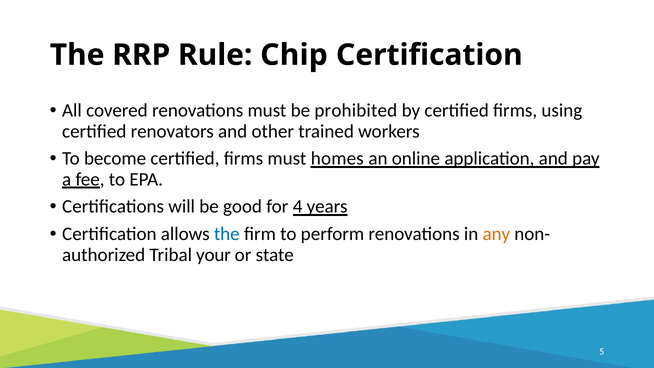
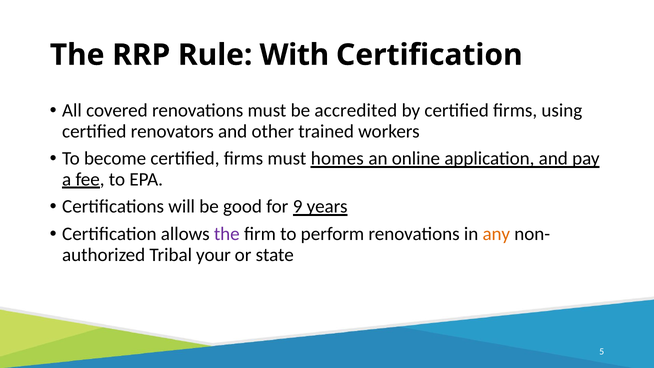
Chip: Chip -> With
prohibited: prohibited -> accredited
4: 4 -> 9
the at (227, 234) colour: blue -> purple
